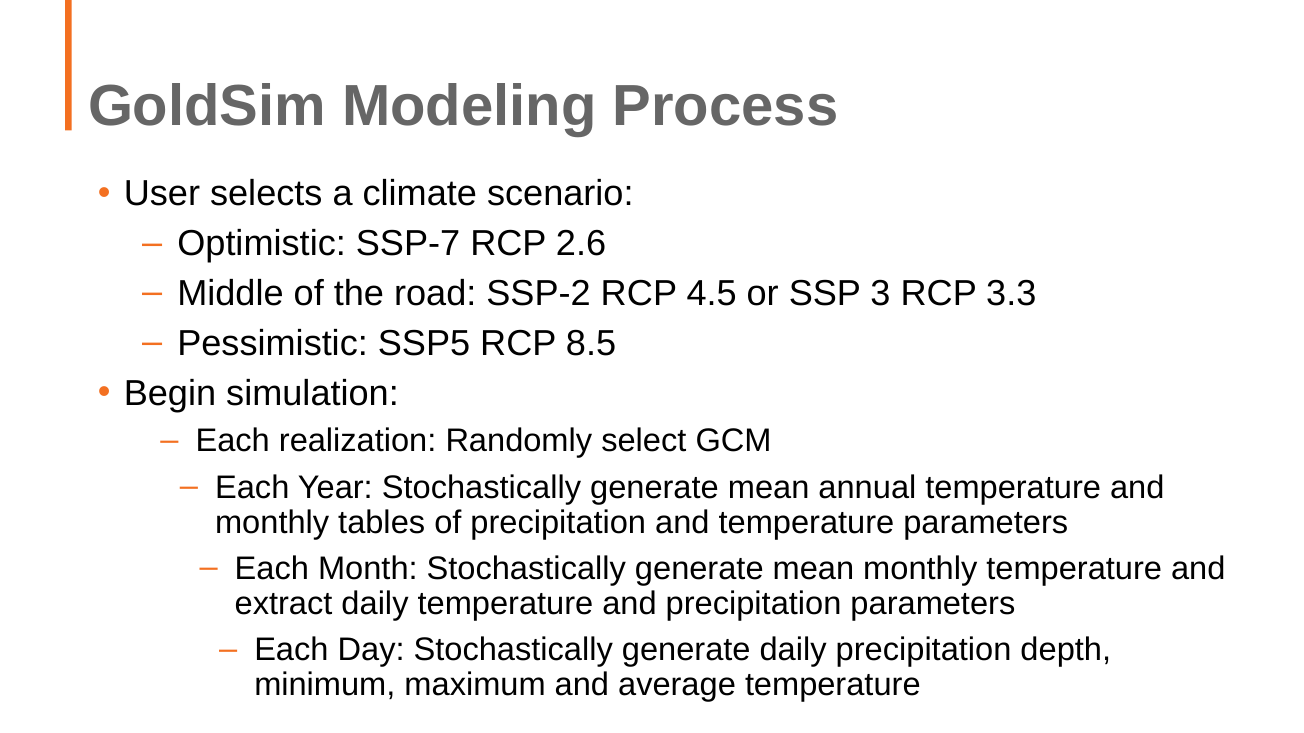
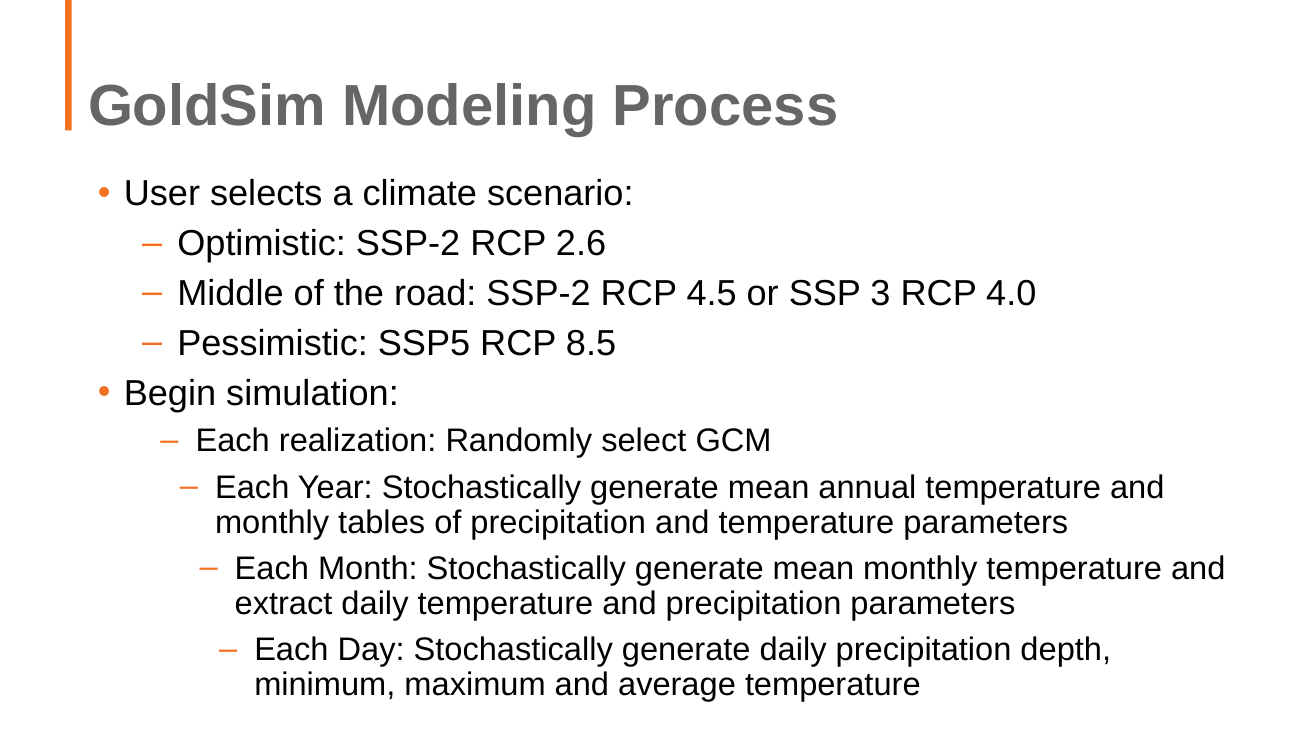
Optimistic SSP-7: SSP-7 -> SSP-2
3.3: 3.3 -> 4.0
